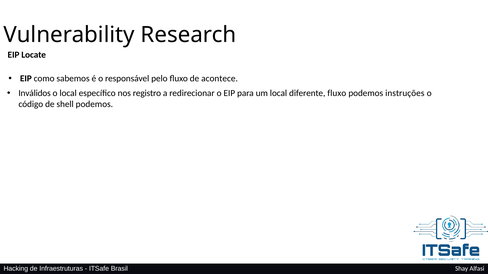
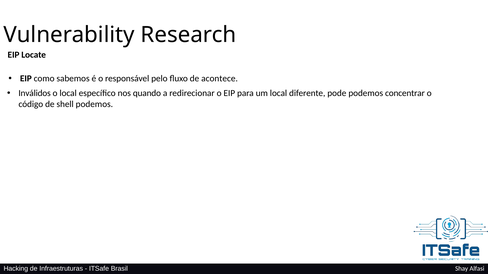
registro: registro -> quando
diferente fluxo: fluxo -> pode
instruções: instruções -> concentrar
